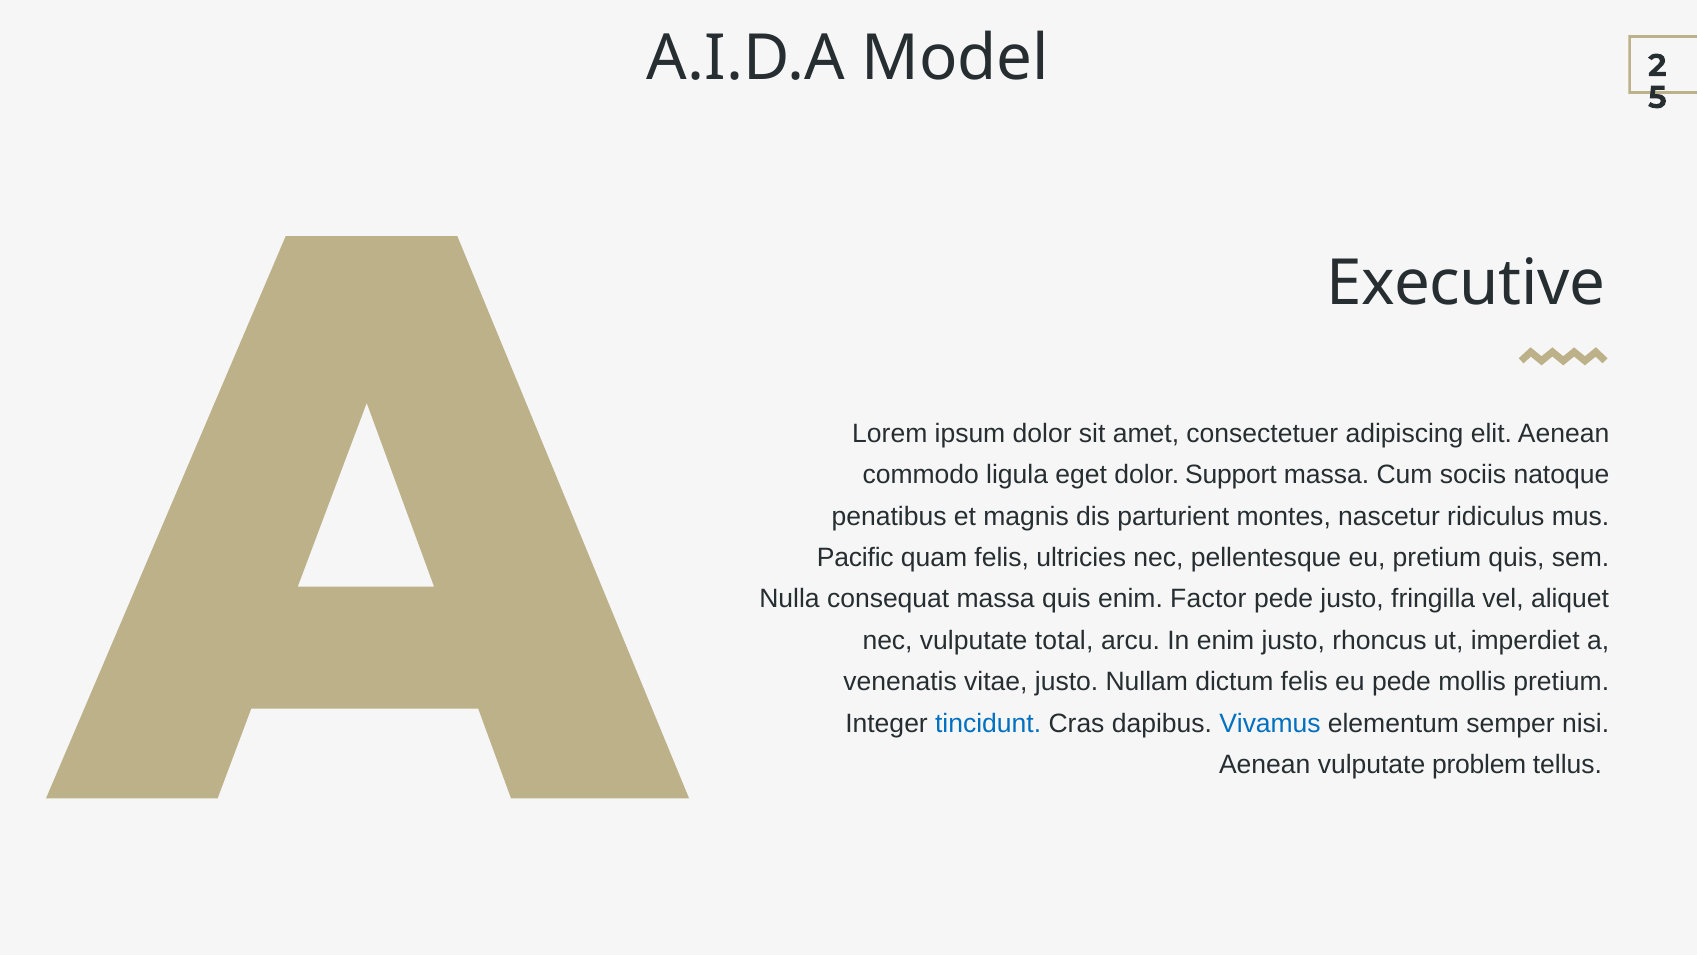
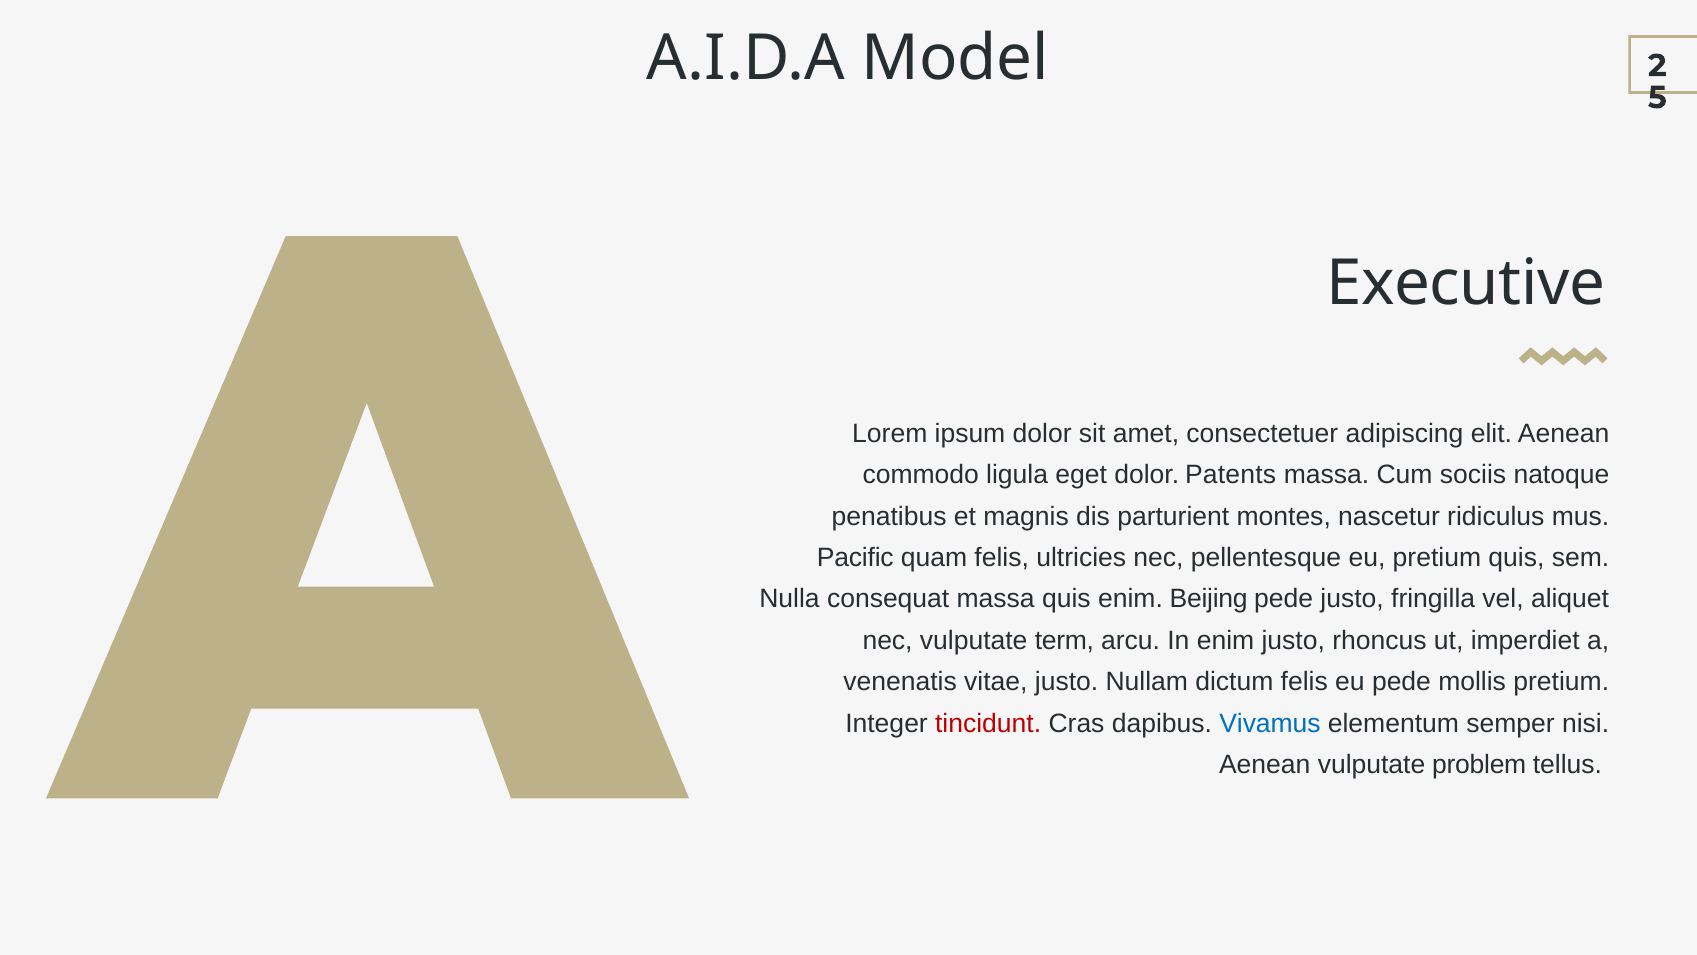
Support: Support -> Patents
Factor: Factor -> Beijing
total: total -> term
tincidunt colour: blue -> red
